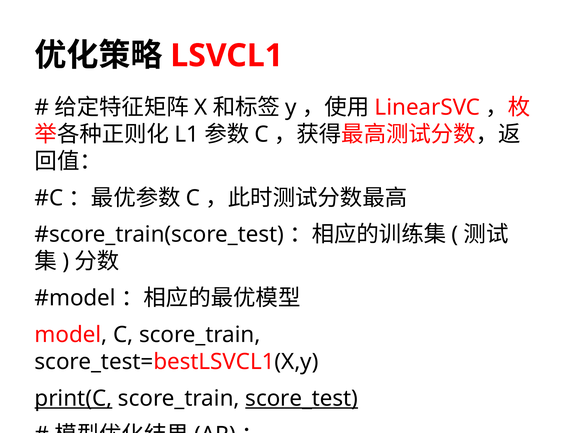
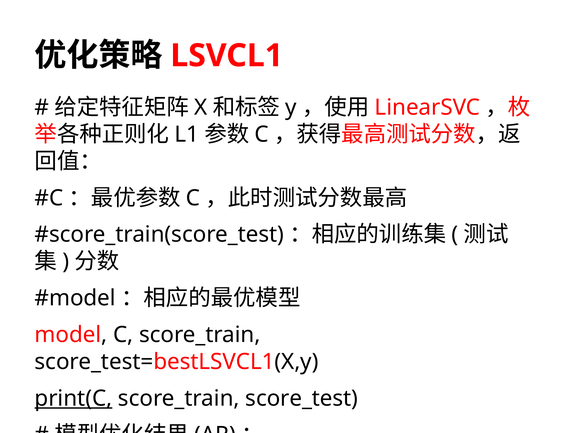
score_test underline: present -> none
